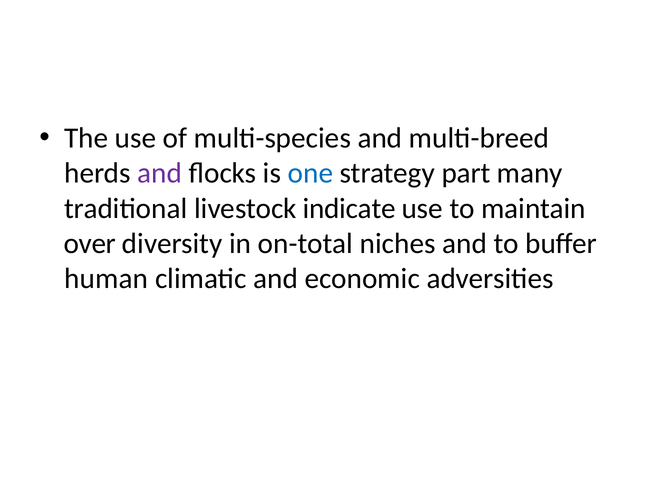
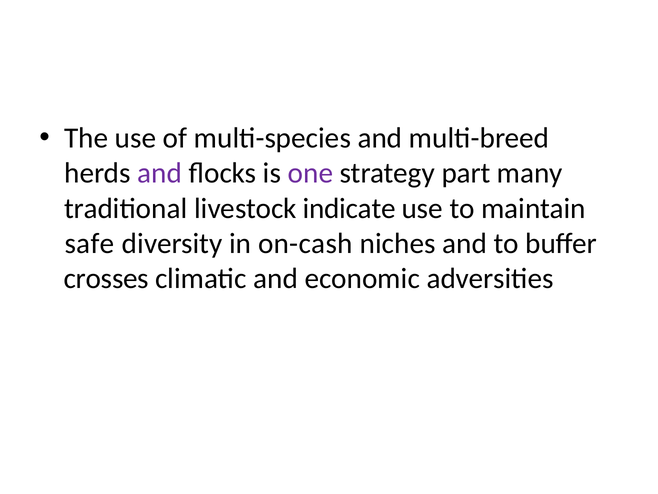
one colour: blue -> purple
over: over -> safe
on-total: on-total -> on-cash
human: human -> crosses
